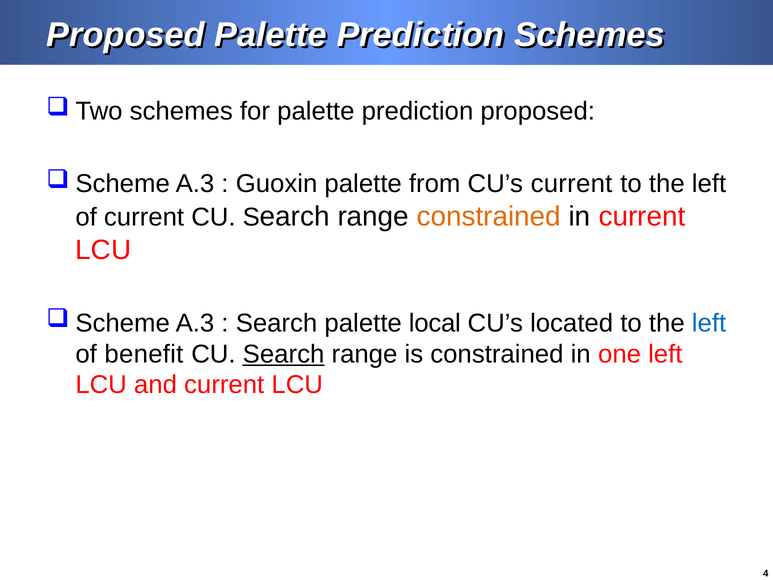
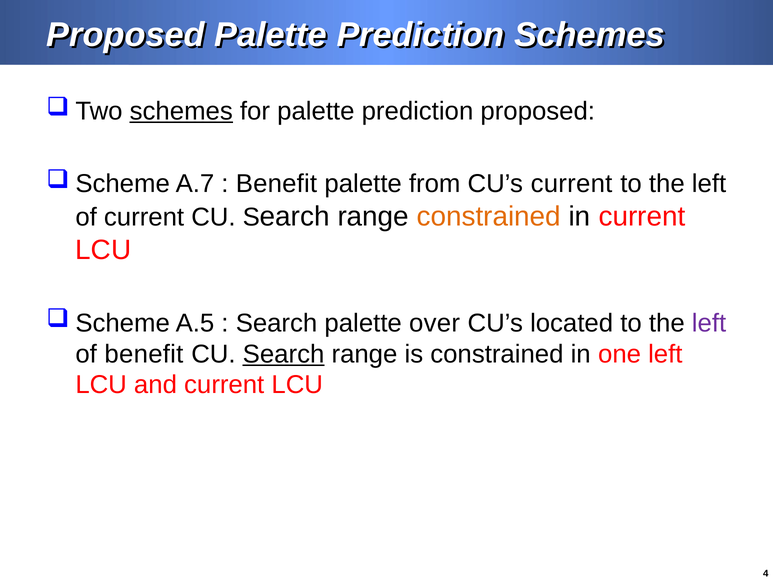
schemes at (181, 111) underline: none -> present
A.3 at (195, 184): A.3 -> A.7
Guoxin at (277, 184): Guoxin -> Benefit
A.3 at (195, 323): A.3 -> A.5
local: local -> over
left at (709, 323) colour: blue -> purple
